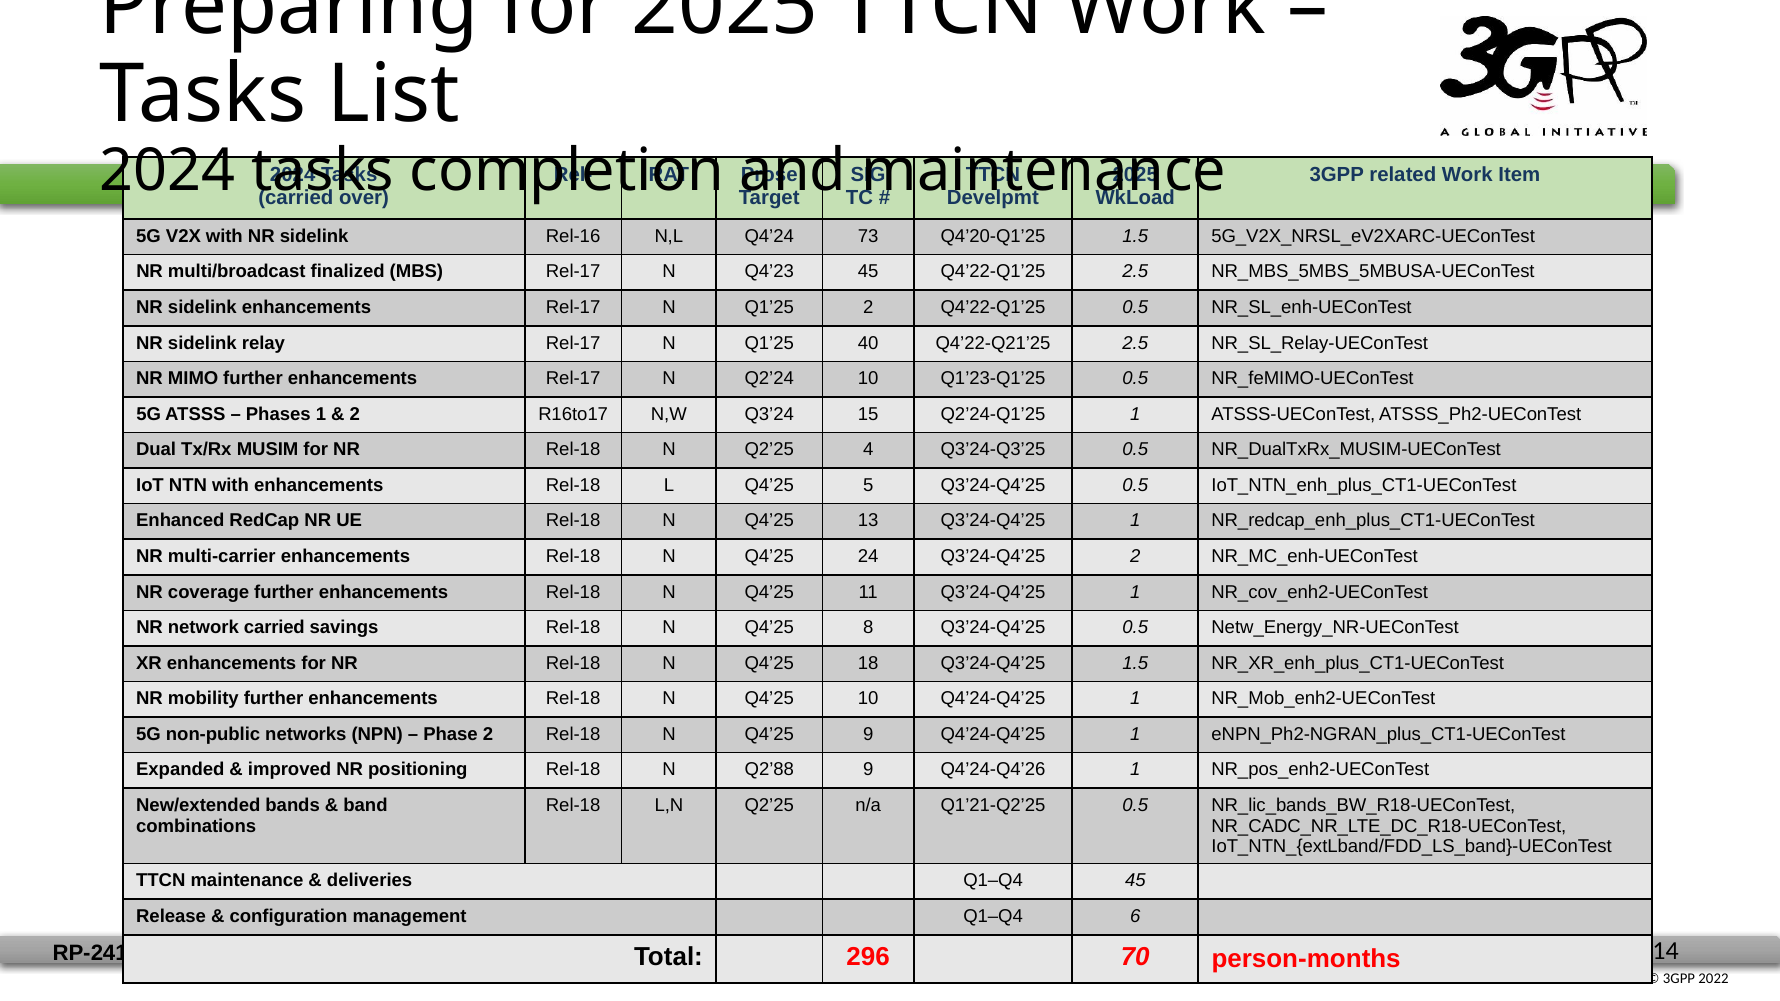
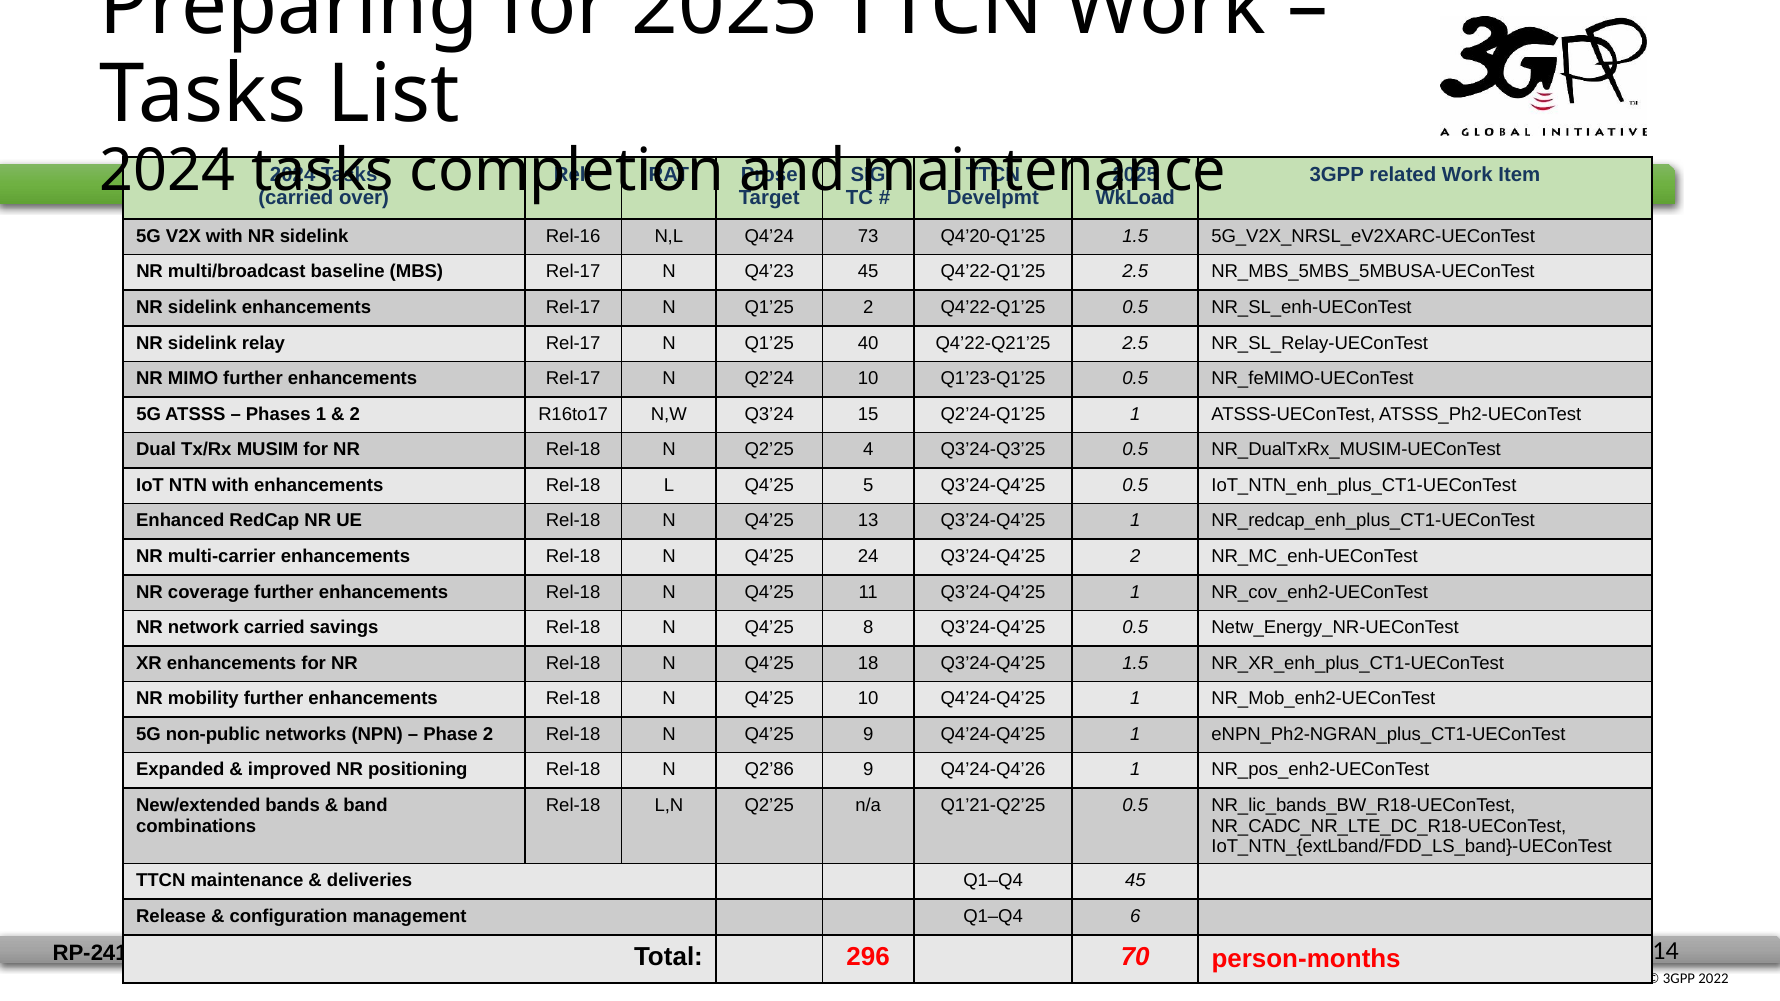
finalized: finalized -> baseline
Q2’88: Q2’88 -> Q2’86
